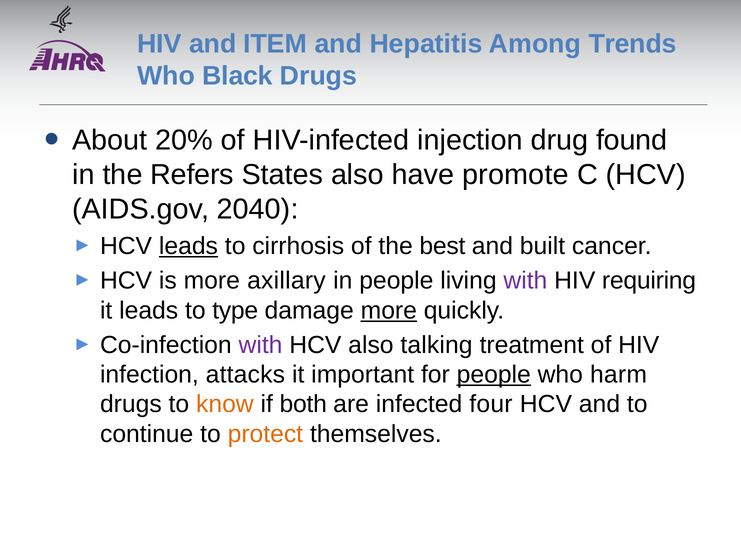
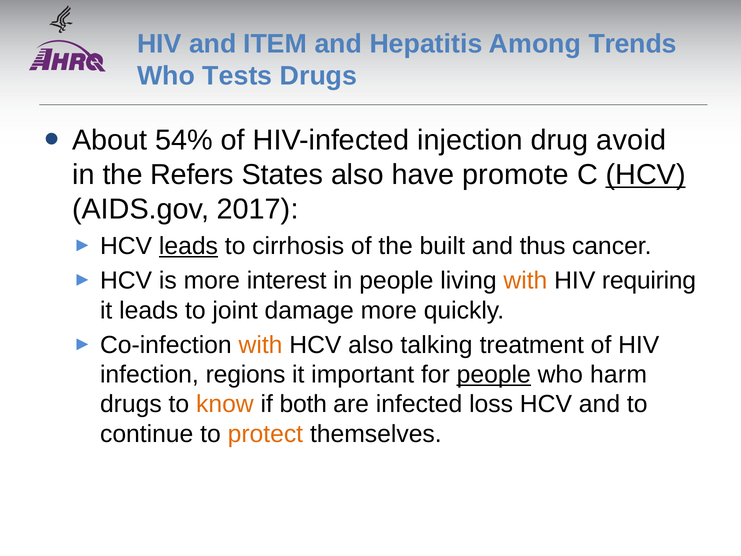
Black: Black -> Tests
20%: 20% -> 54%
found: found -> avoid
HCV at (646, 175) underline: none -> present
2040: 2040 -> 2017
best: best -> built
built: built -> thus
axillary: axillary -> interest
with at (525, 281) colour: purple -> orange
type: type -> joint
more at (389, 310) underline: present -> none
with at (261, 345) colour: purple -> orange
attacks: attacks -> regions
four: four -> loss
